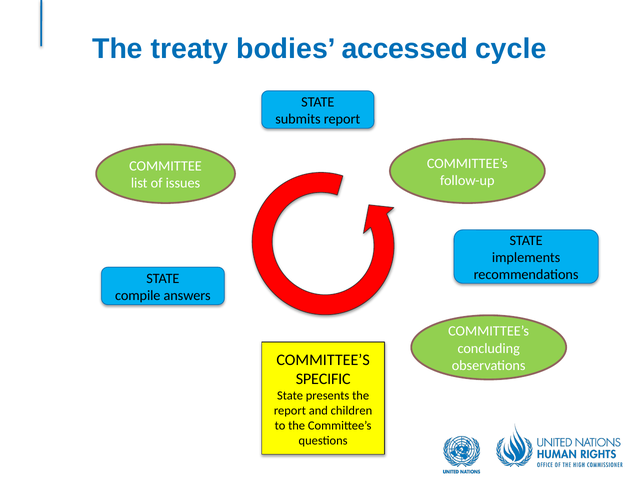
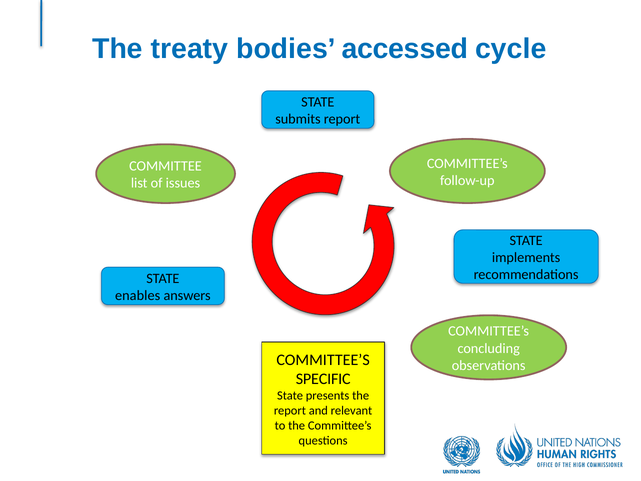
compile: compile -> enables
children: children -> relevant
